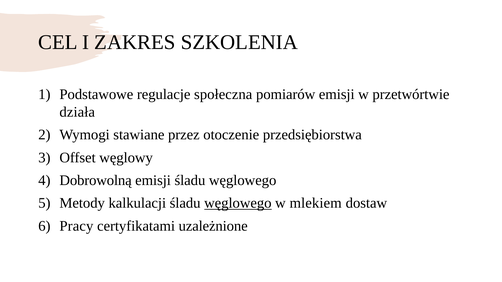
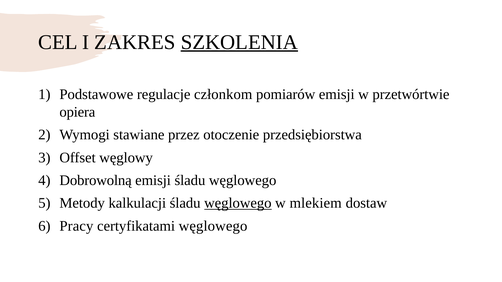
SZKOLENIA underline: none -> present
społeczna: społeczna -> członkom
działa: działa -> opiera
certyfikatami uzależnione: uzależnione -> węglowego
